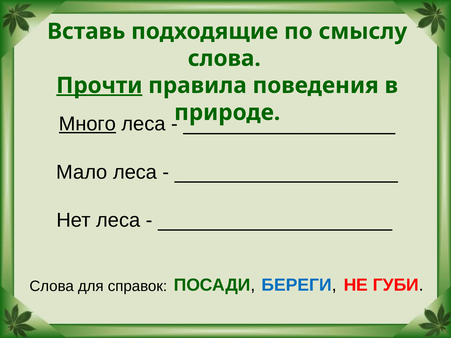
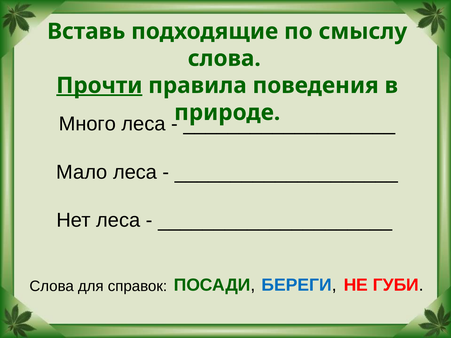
Много underline: present -> none
